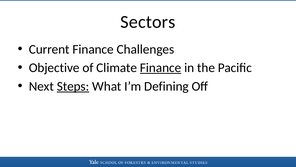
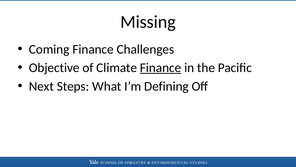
Sectors: Sectors -> Missing
Current: Current -> Coming
Steps underline: present -> none
